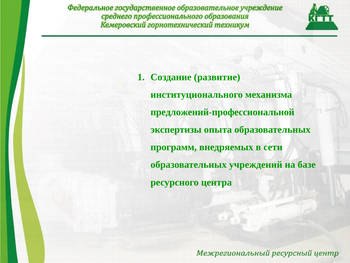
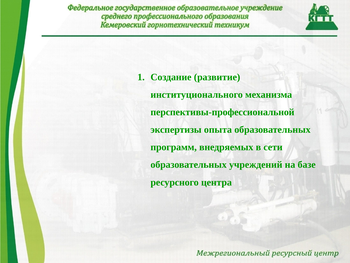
предложений-профессиональной: предложений-профессиональной -> перспективы-профессиональной
